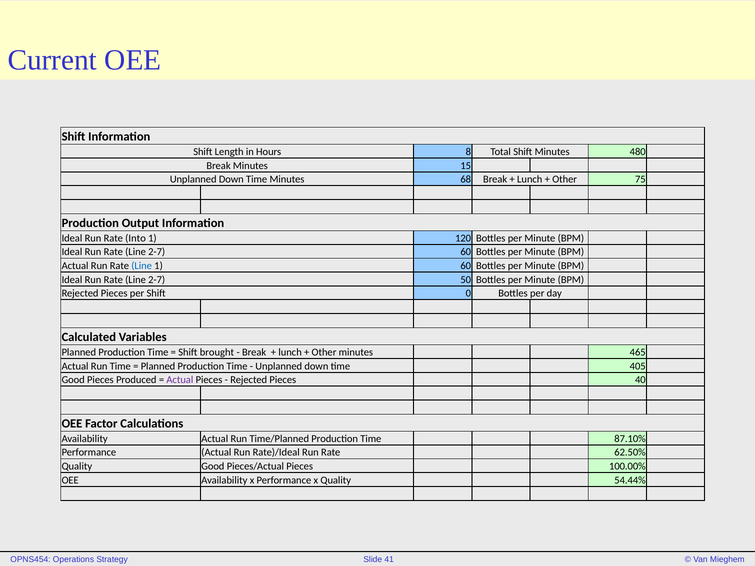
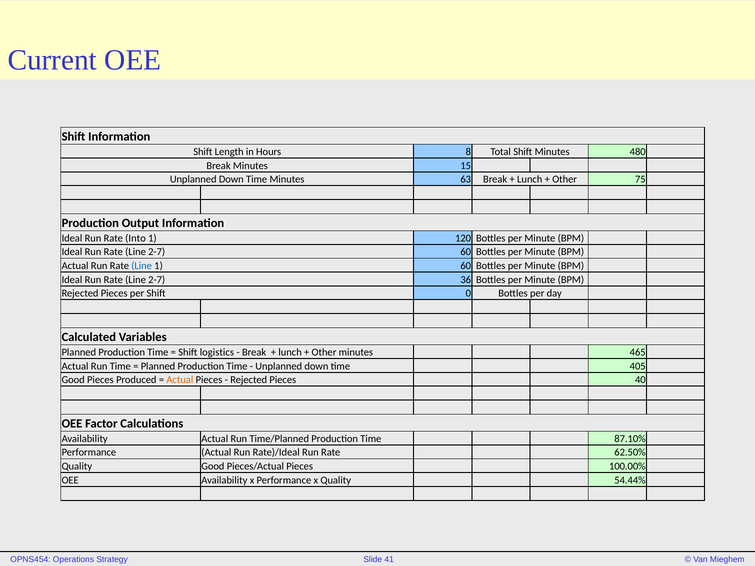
68: 68 -> 63
50: 50 -> 36
brought: brought -> logistics
Actual at (180, 380) colour: purple -> orange
